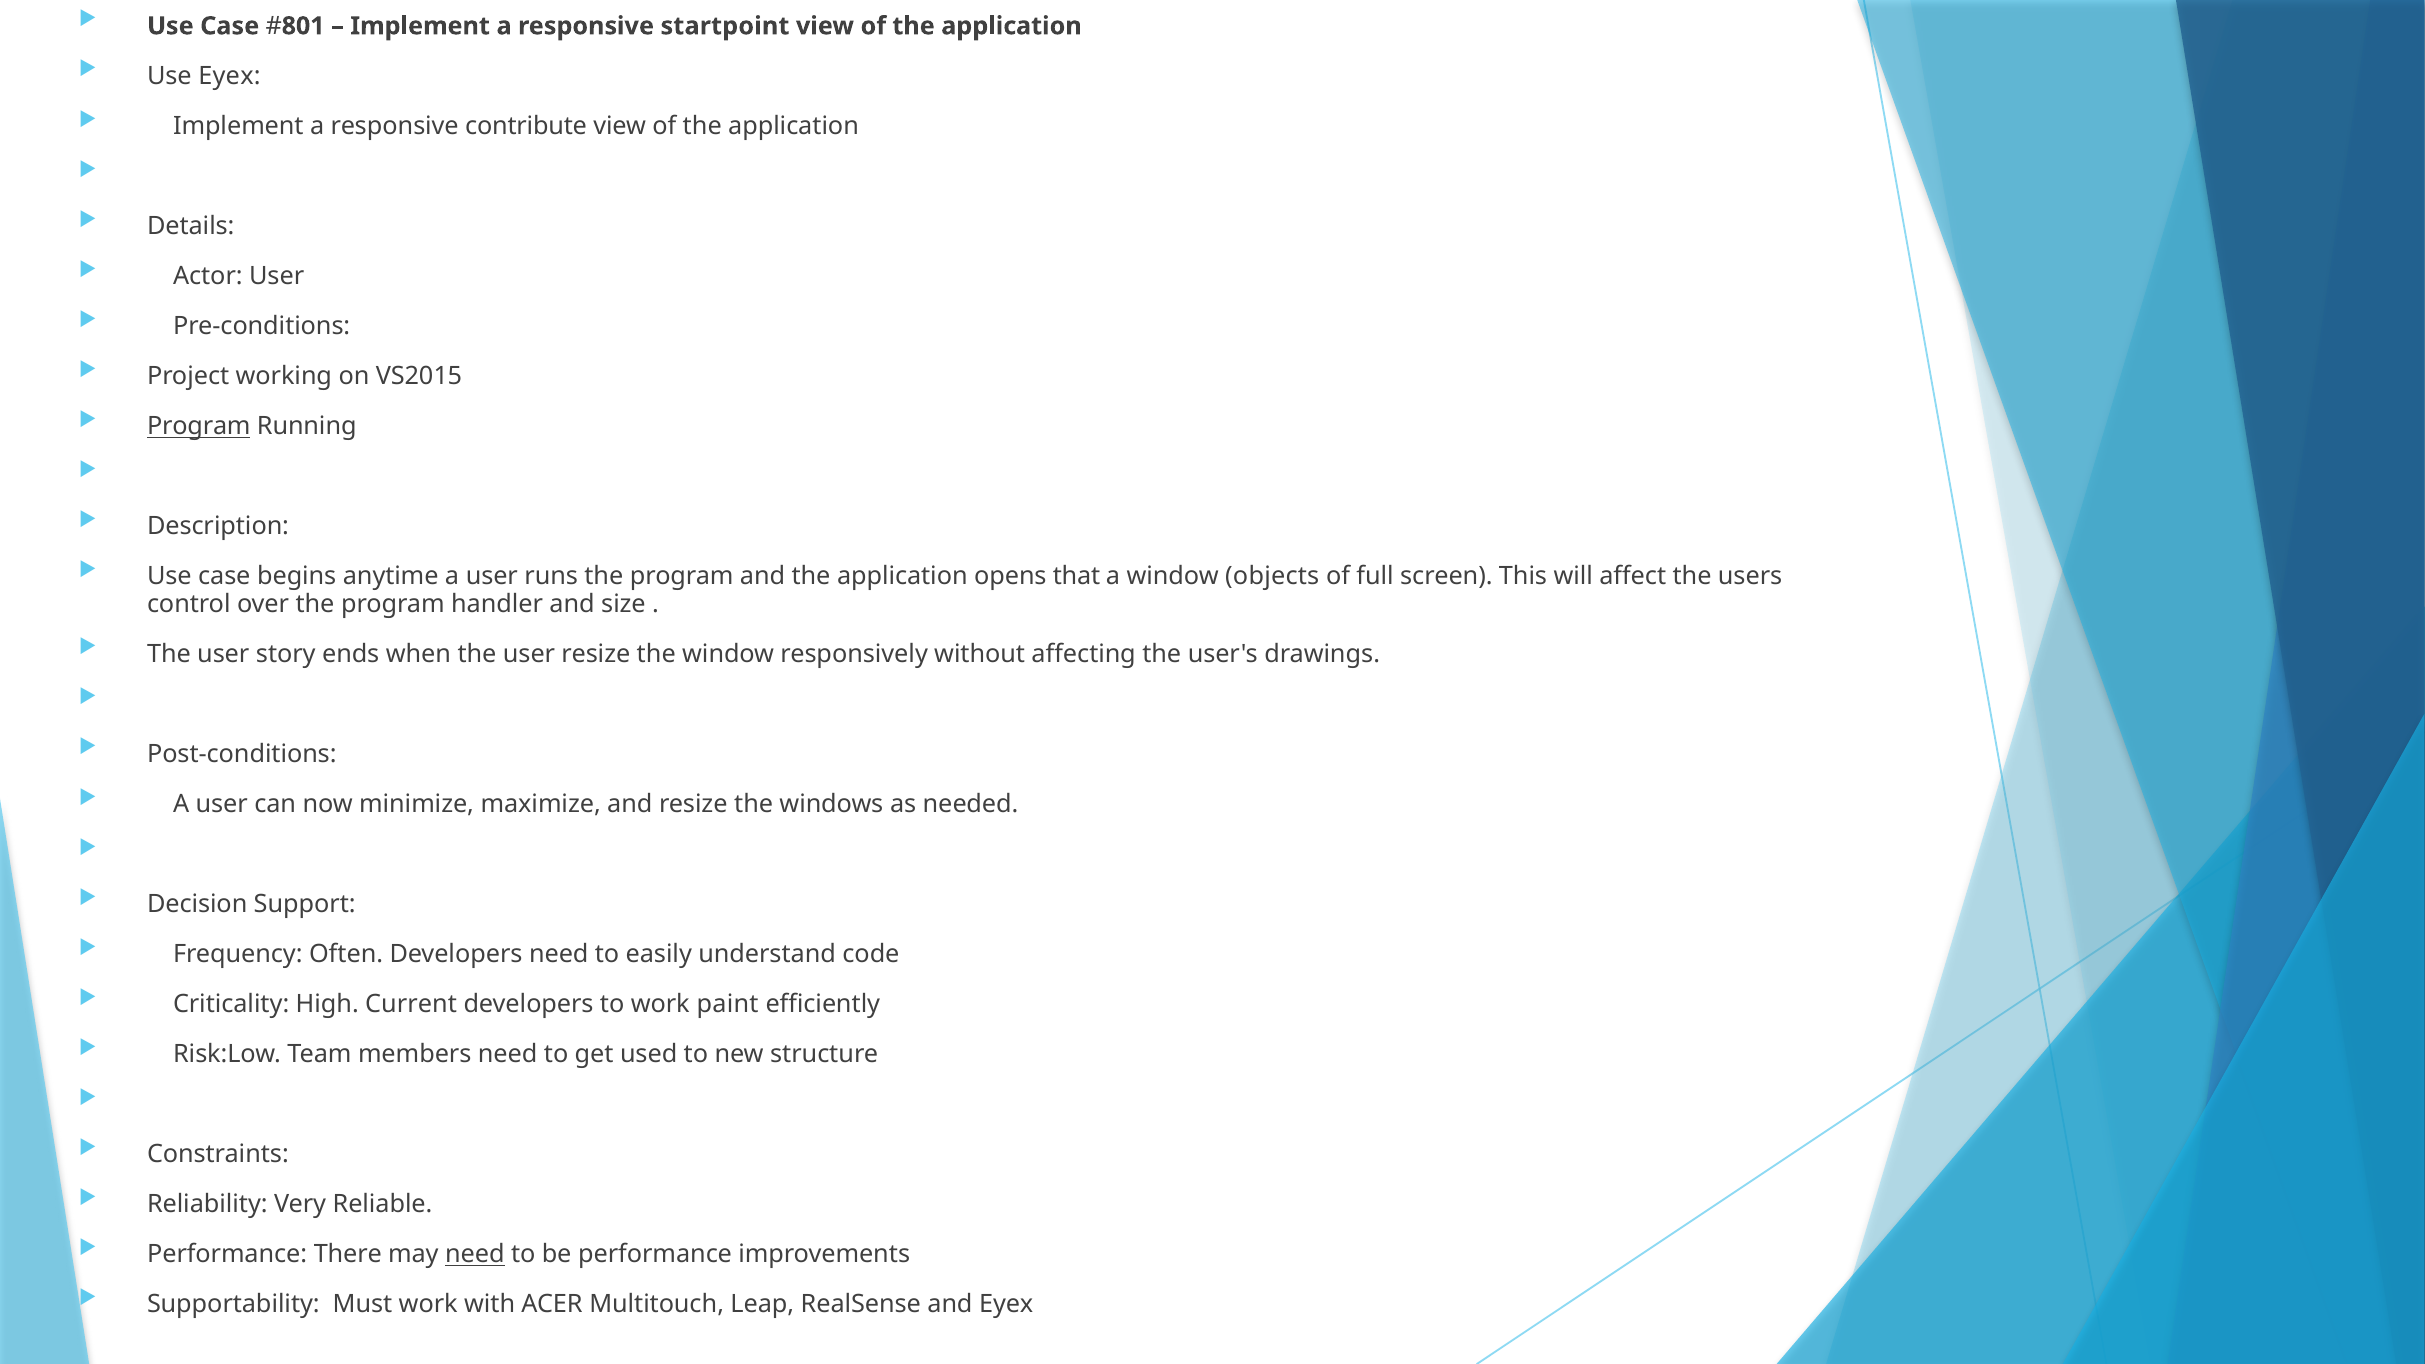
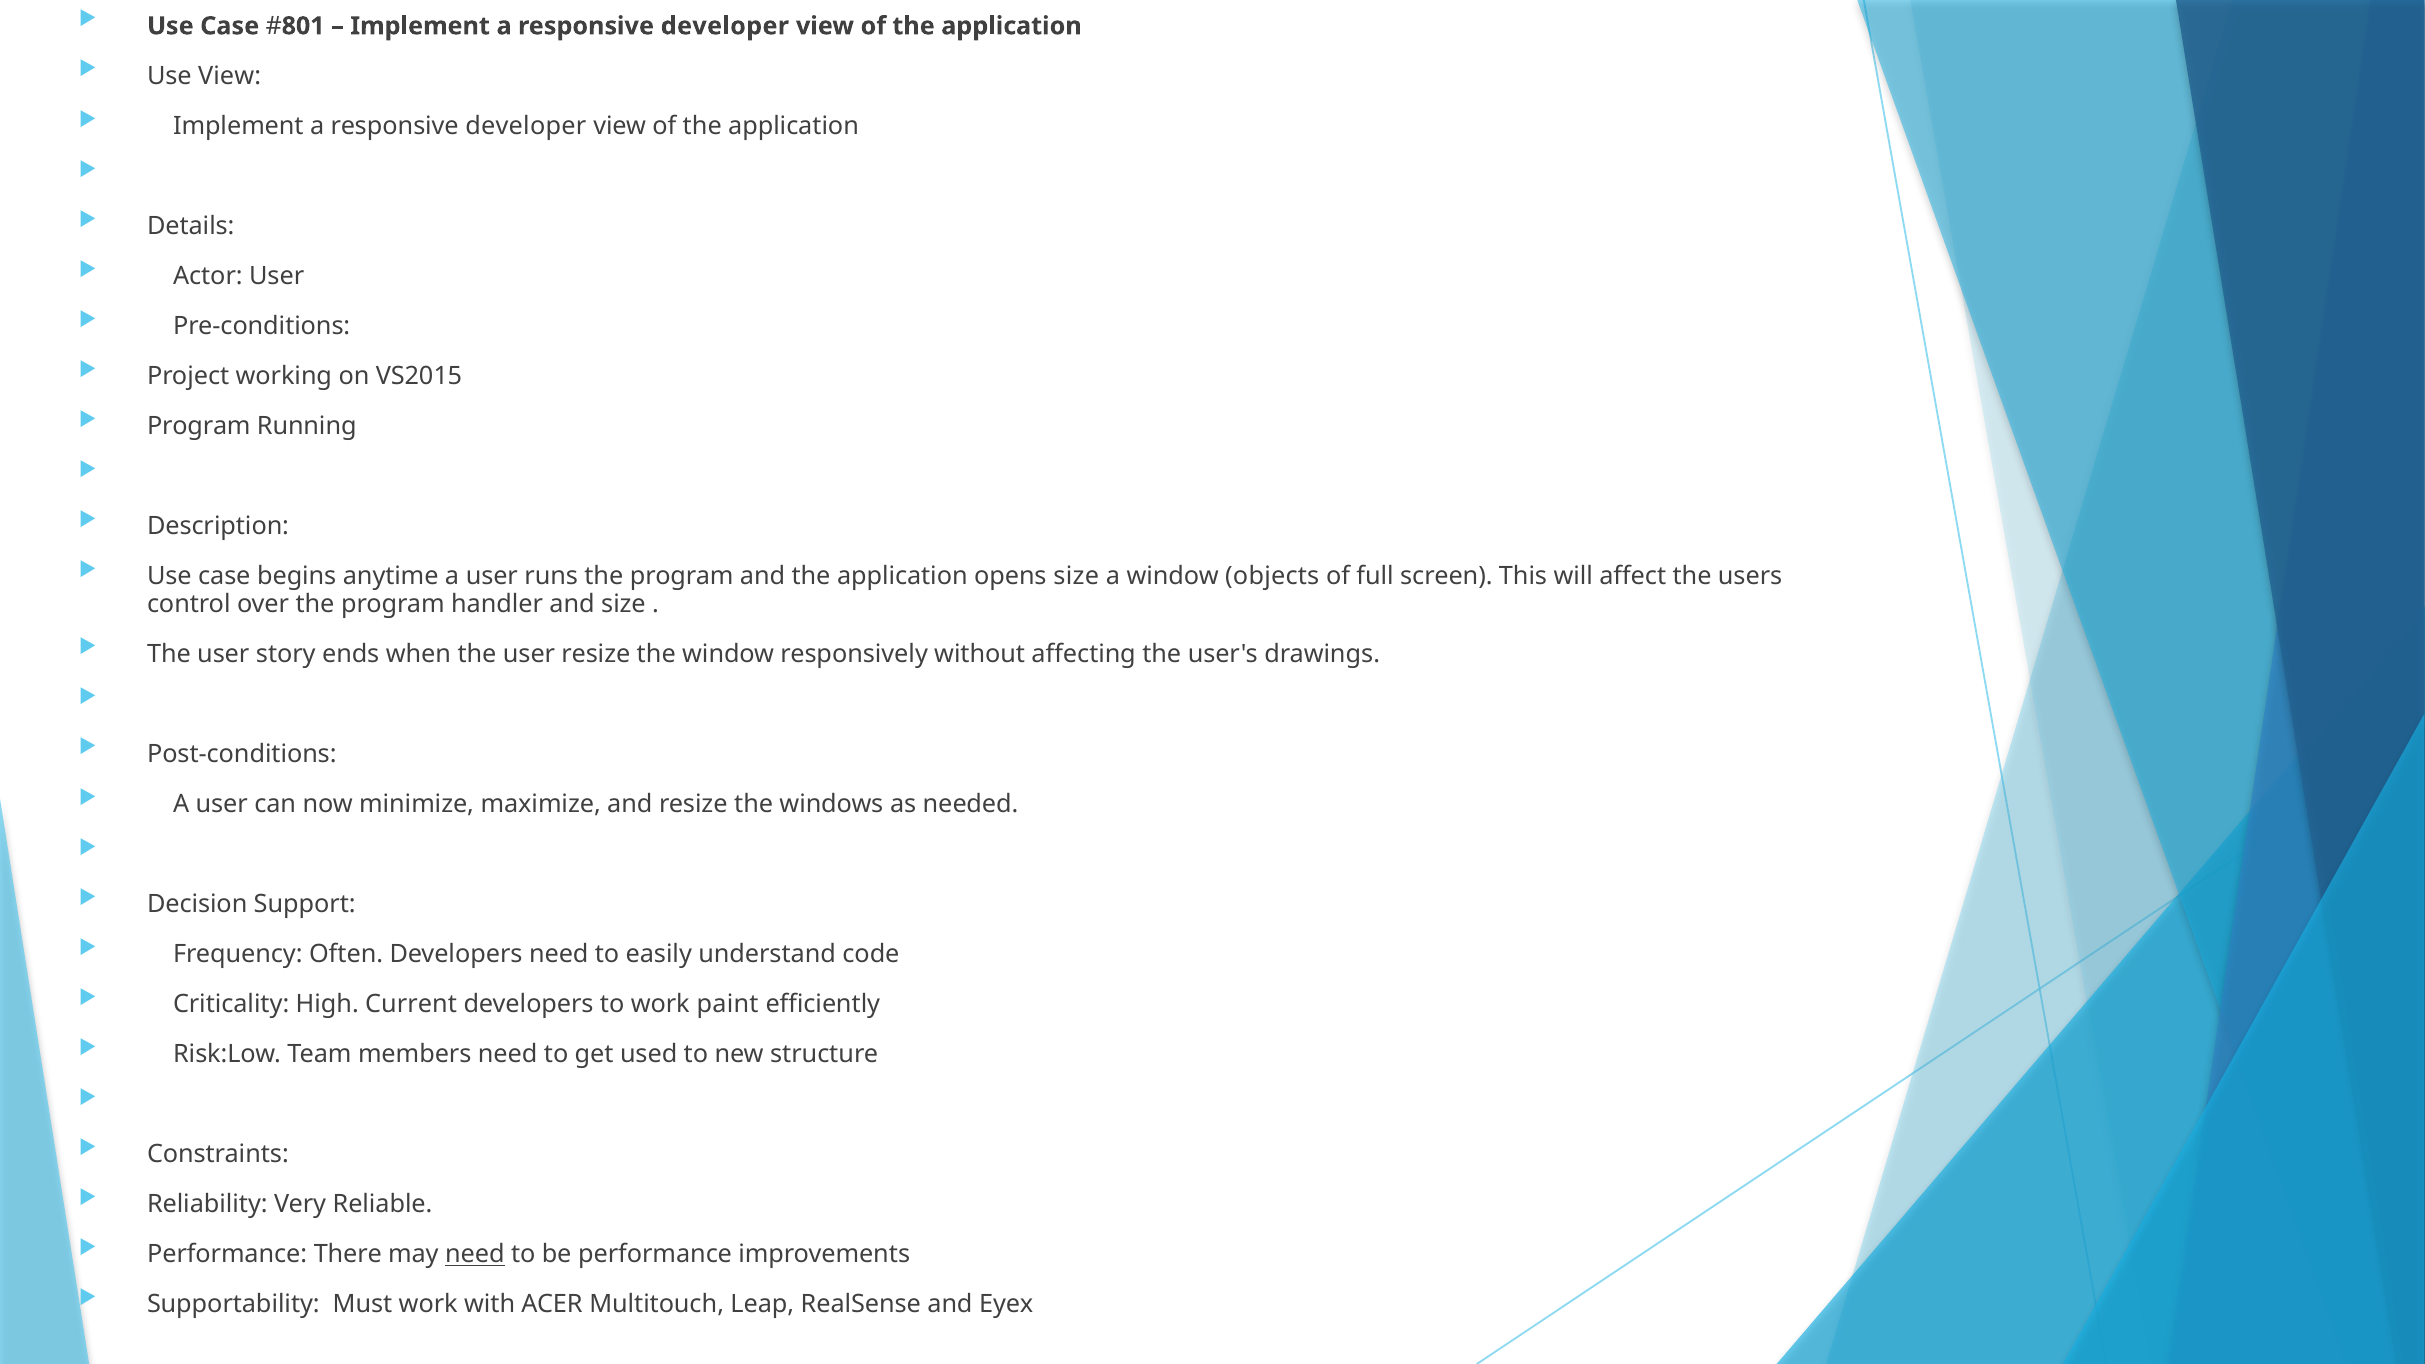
startpoint at (725, 26): startpoint -> developer
Use Eyex: Eyex -> View
contribute at (526, 126): contribute -> developer
Program at (199, 426) underline: present -> none
opens that: that -> size
